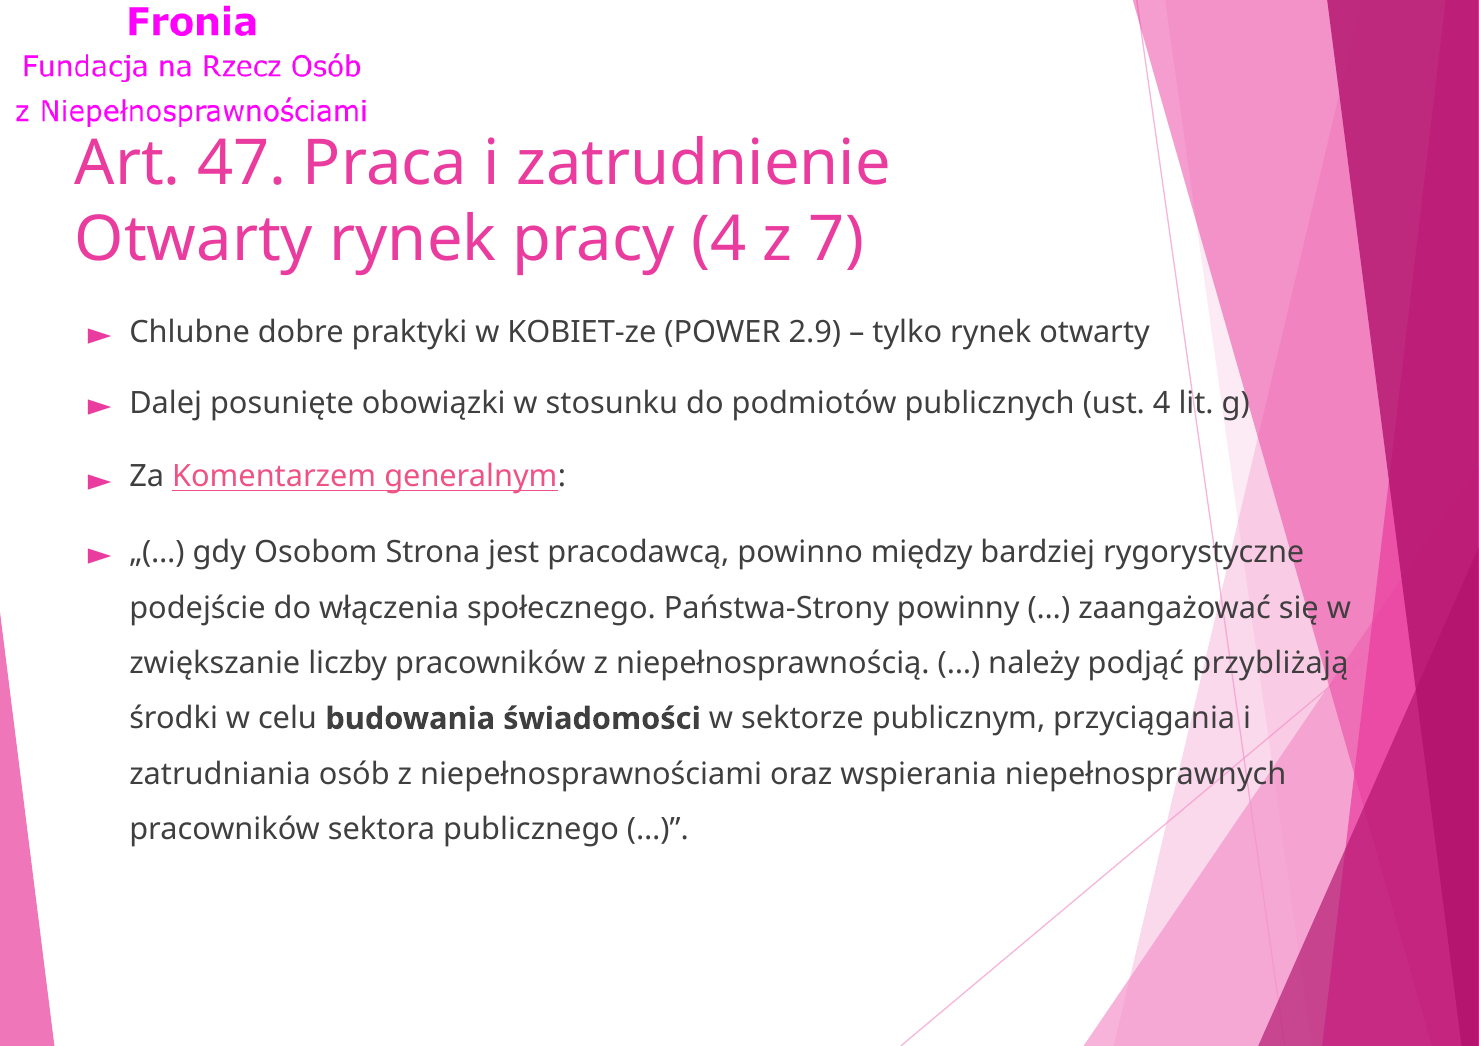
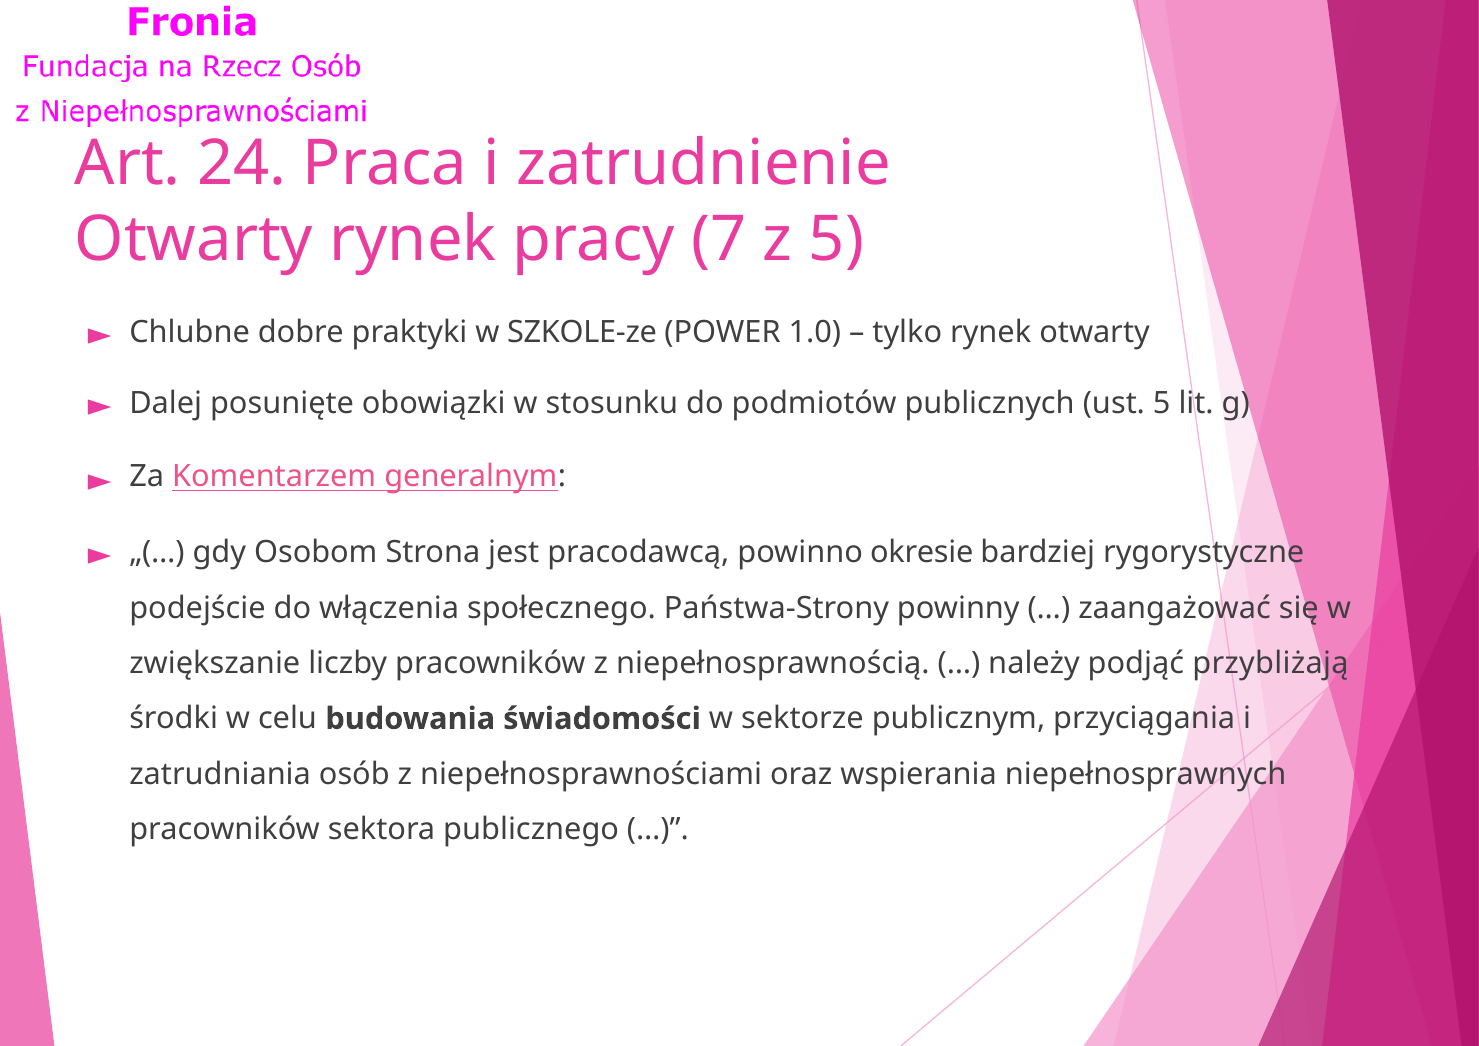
47: 47 -> 24
pracy 4: 4 -> 7
z 7: 7 -> 5
KOBIET-ze: KOBIET-ze -> SZKOLE-ze
2.9: 2.9 -> 1.0
ust 4: 4 -> 5
między: między -> okresie
